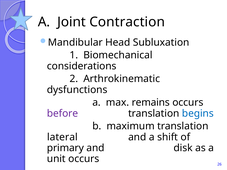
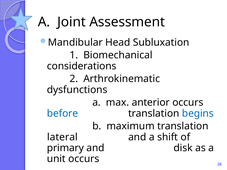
Contraction: Contraction -> Assessment
remains: remains -> anterior
before colour: purple -> blue
